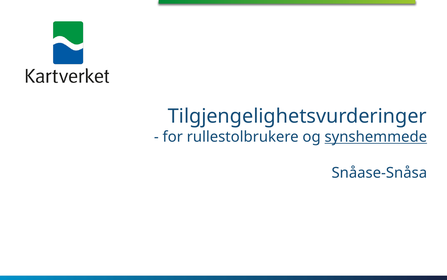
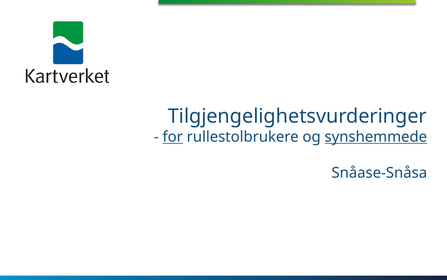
for underline: none -> present
